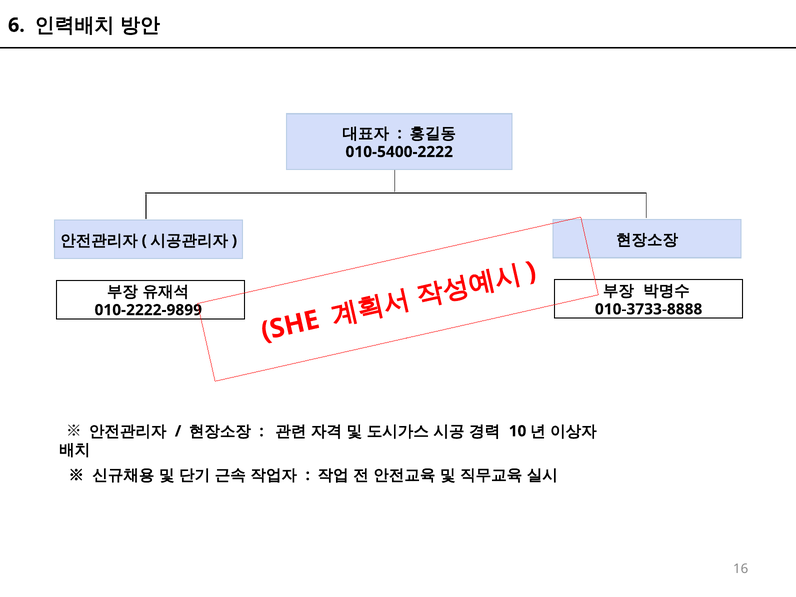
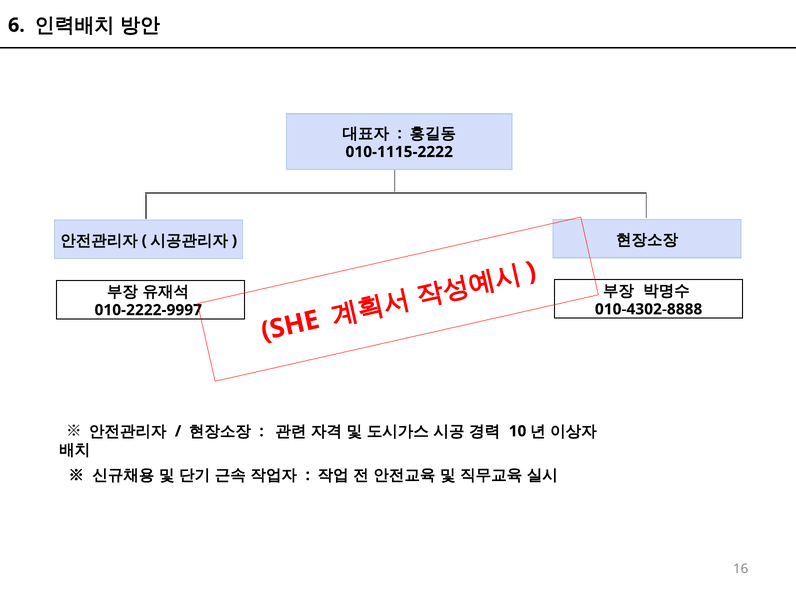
010-5400-2222: 010-5400-2222 -> 010-1115-2222
010-3733-8888: 010-3733-8888 -> 010-4302-8888
010-2222-9899: 010-2222-9899 -> 010-2222-9997
